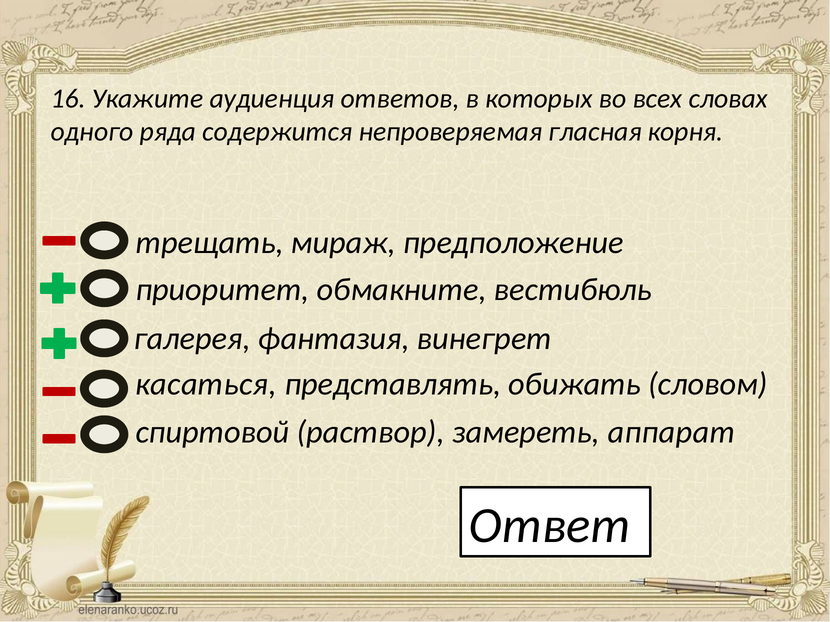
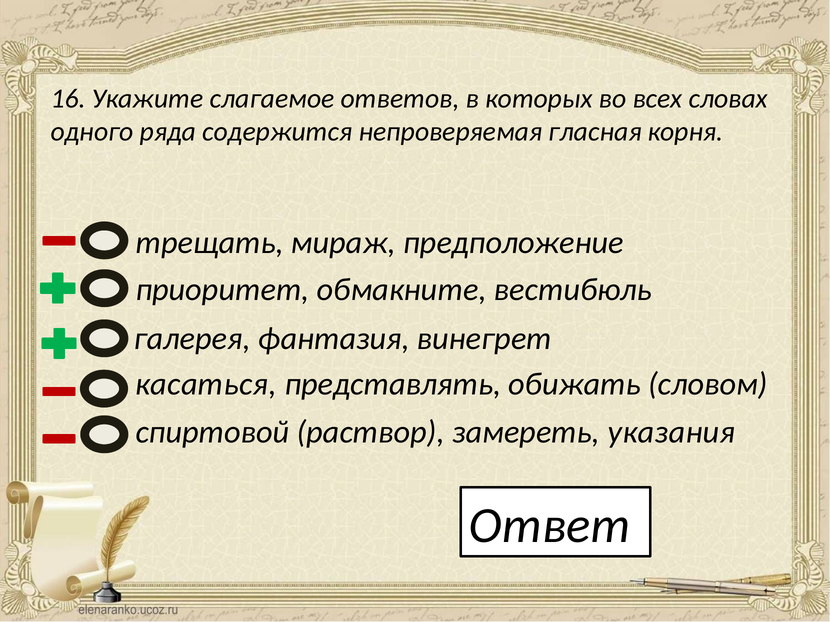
аудиенция: аудиенция -> слагаемое
аппарат: аппарат -> указания
